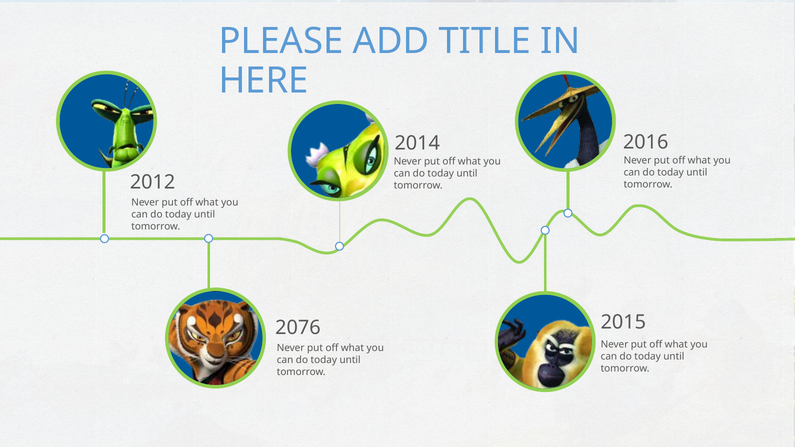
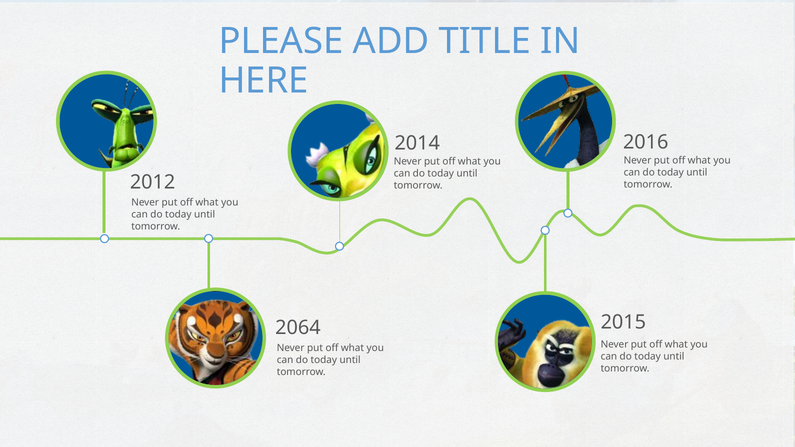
2076: 2076 -> 2064
